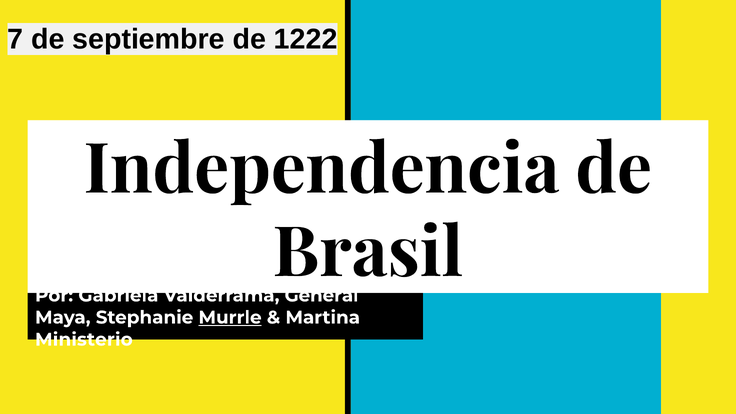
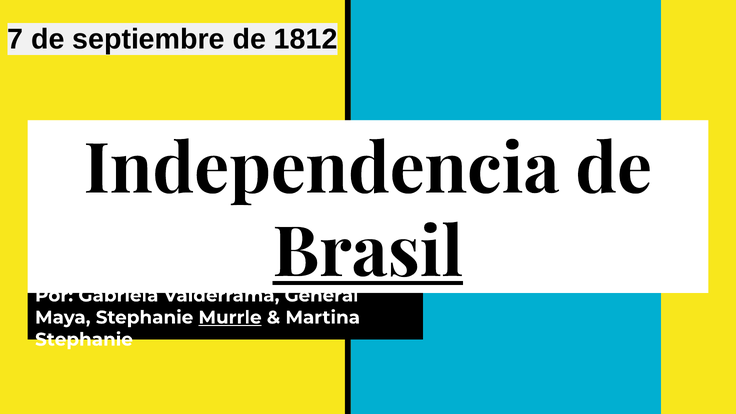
1222: 1222 -> 1812
Brasil underline: none -> present
Ministerio at (84, 340): Ministerio -> Stephanie
